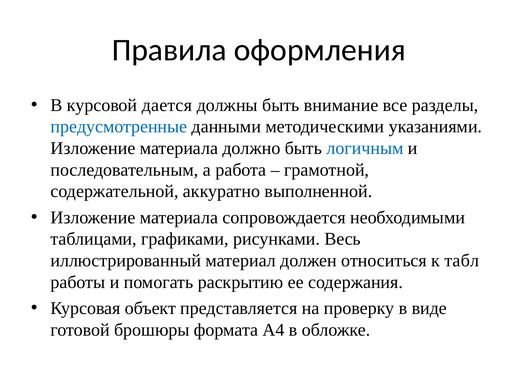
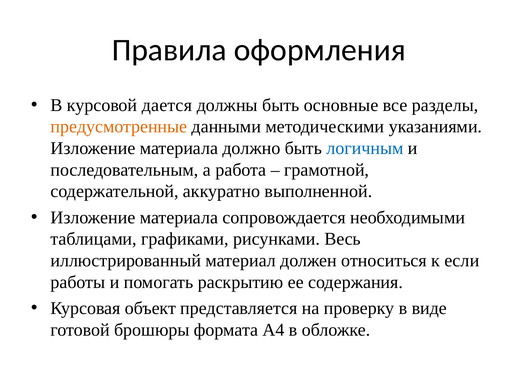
внимание: внимание -> основные
предусмотренные colour: blue -> orange
табл: табл -> если
